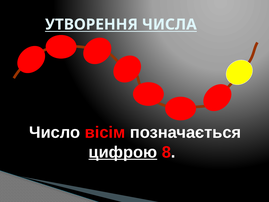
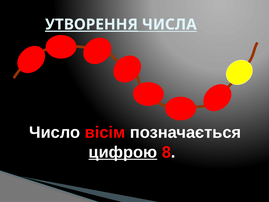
УТВОРЕННЯ underline: none -> present
